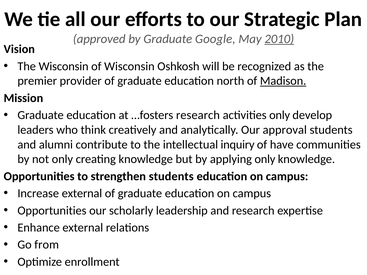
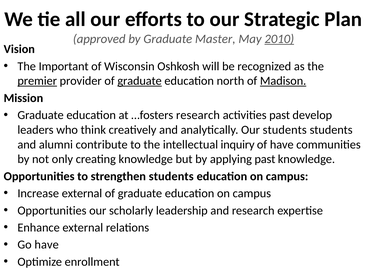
Google: Google -> Master
The Wisconsin: Wisconsin -> Important
premier underline: none -> present
graduate at (140, 81) underline: none -> present
activities only: only -> past
Our approval: approval -> students
applying only: only -> past
Go from: from -> have
